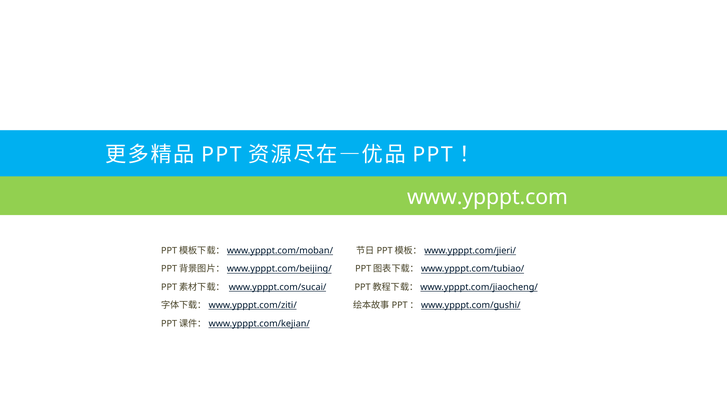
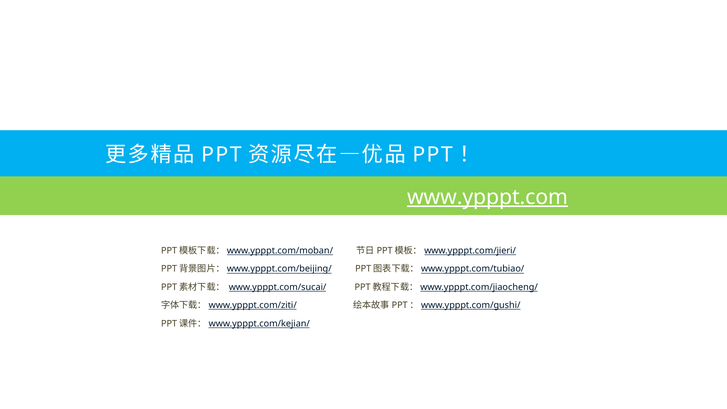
www.ypppt.com underline: none -> present
